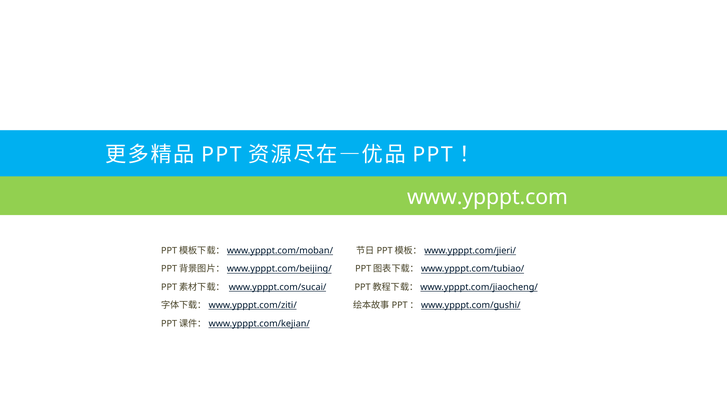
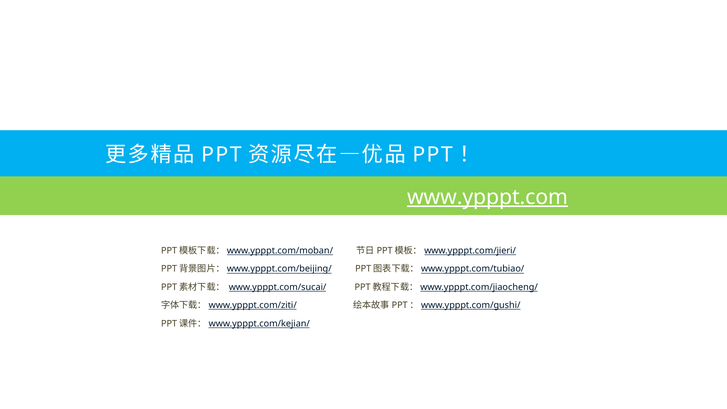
www.ypppt.com underline: none -> present
